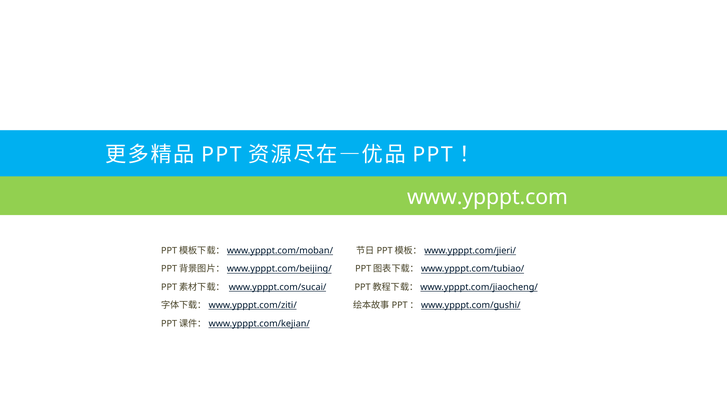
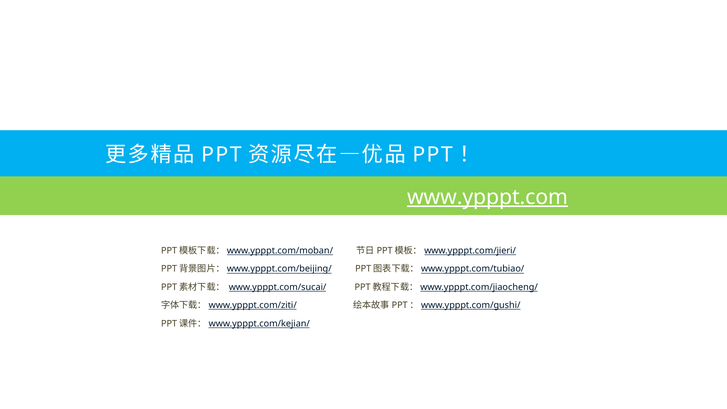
www.ypppt.com underline: none -> present
